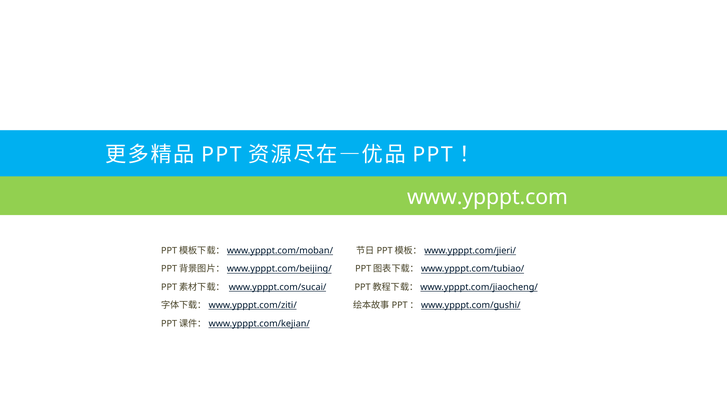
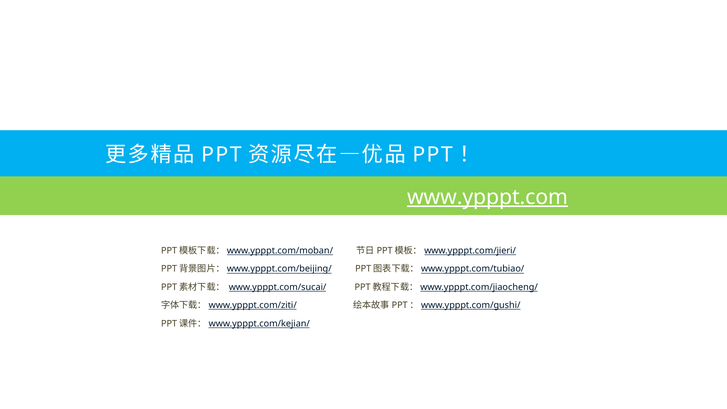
www.ypppt.com underline: none -> present
